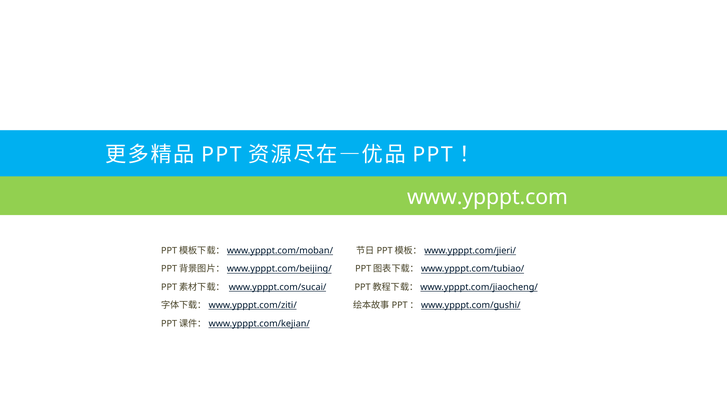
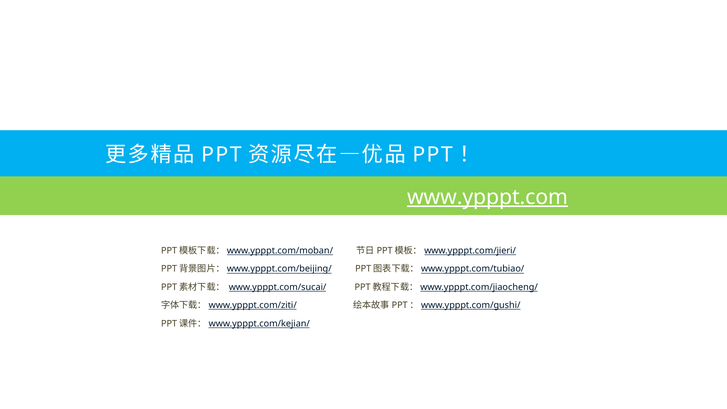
www.ypppt.com underline: none -> present
